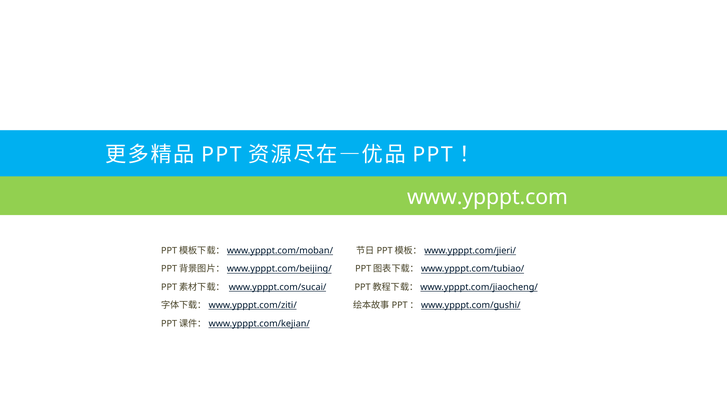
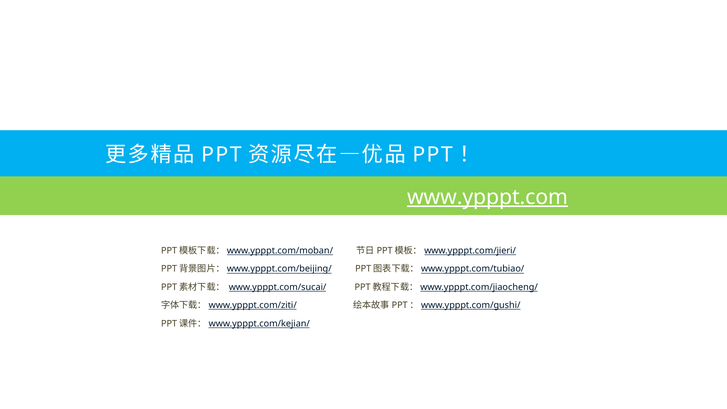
www.ypppt.com underline: none -> present
